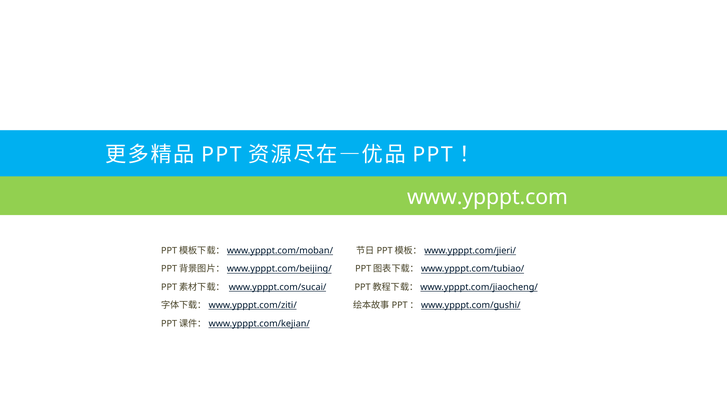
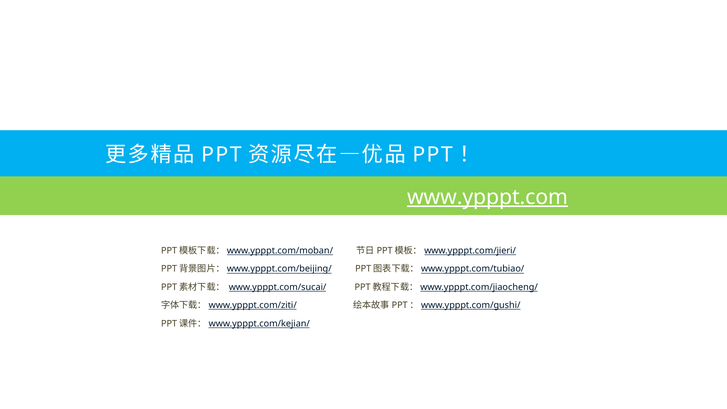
www.ypppt.com underline: none -> present
